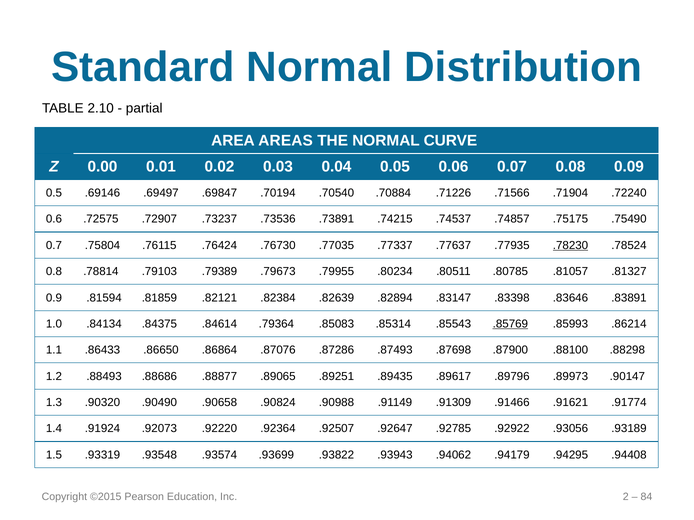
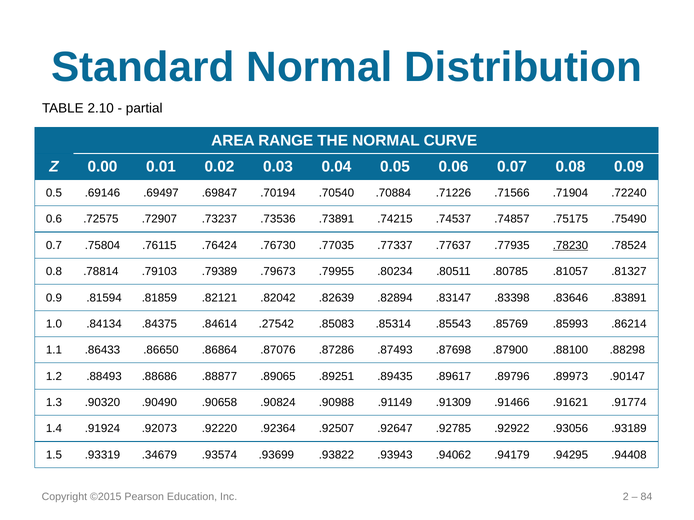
AREAS: AREAS -> RANGE
.82384: .82384 -> .82042
.79364: .79364 -> .27542
.85769 underline: present -> none
.93548: .93548 -> .34679
